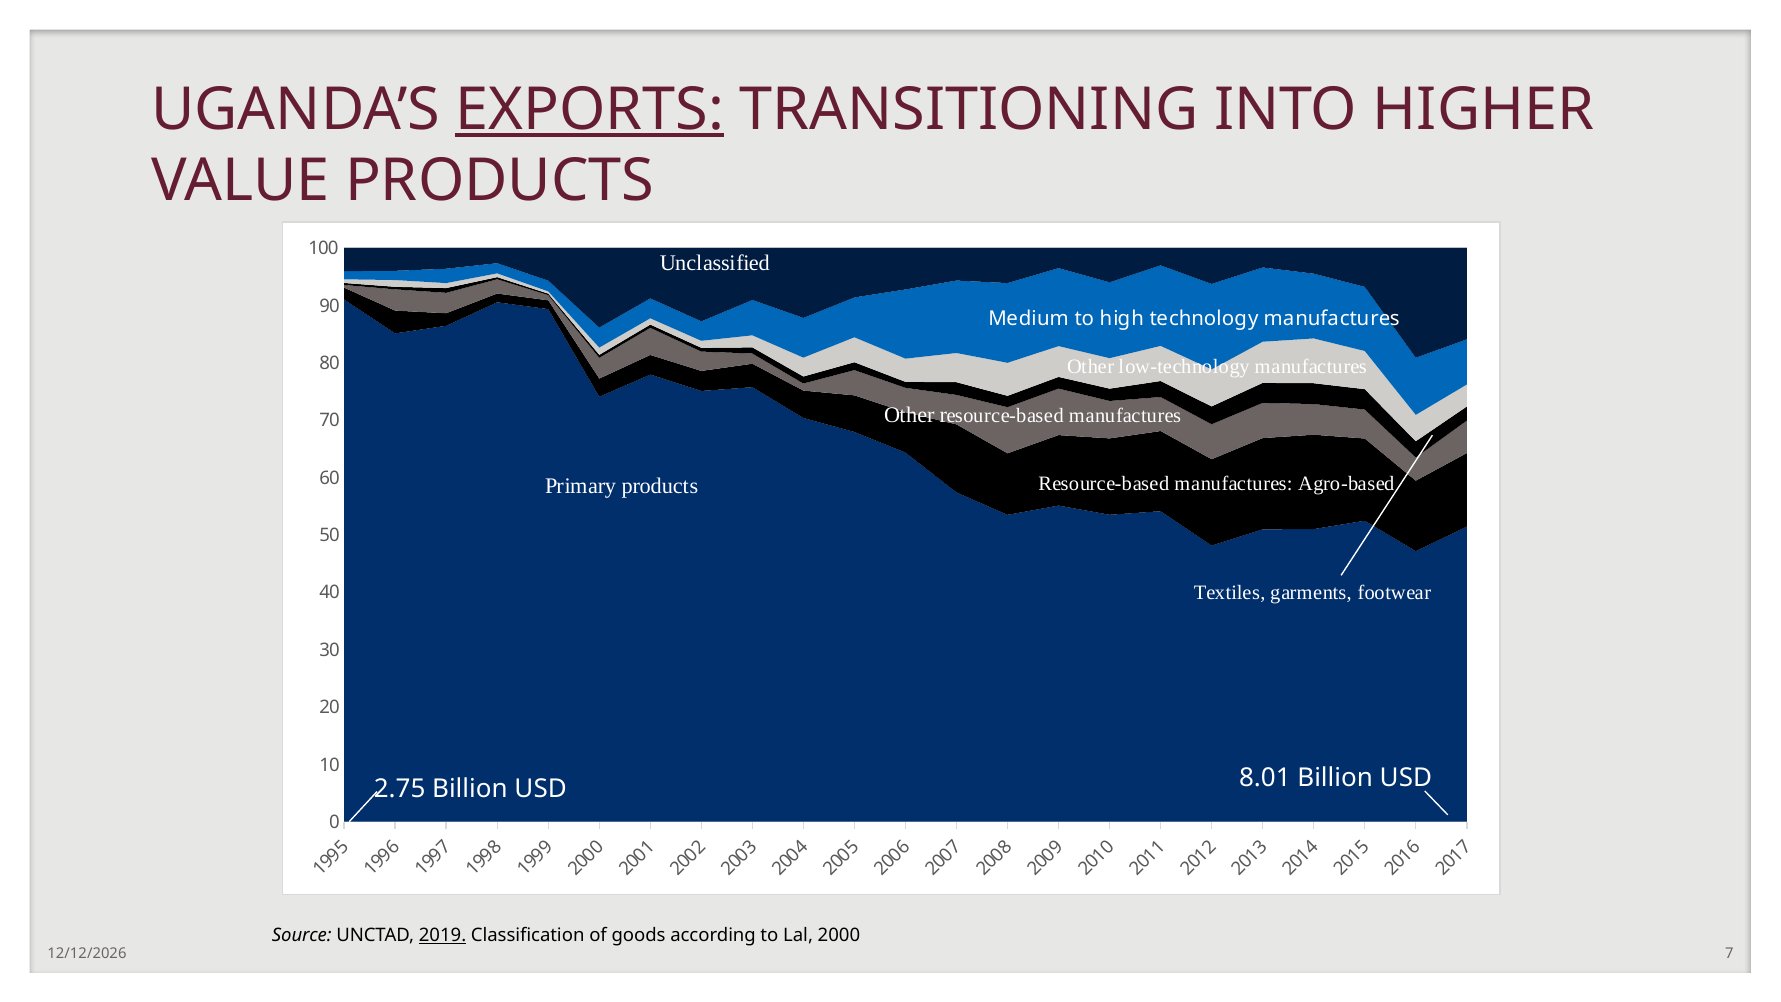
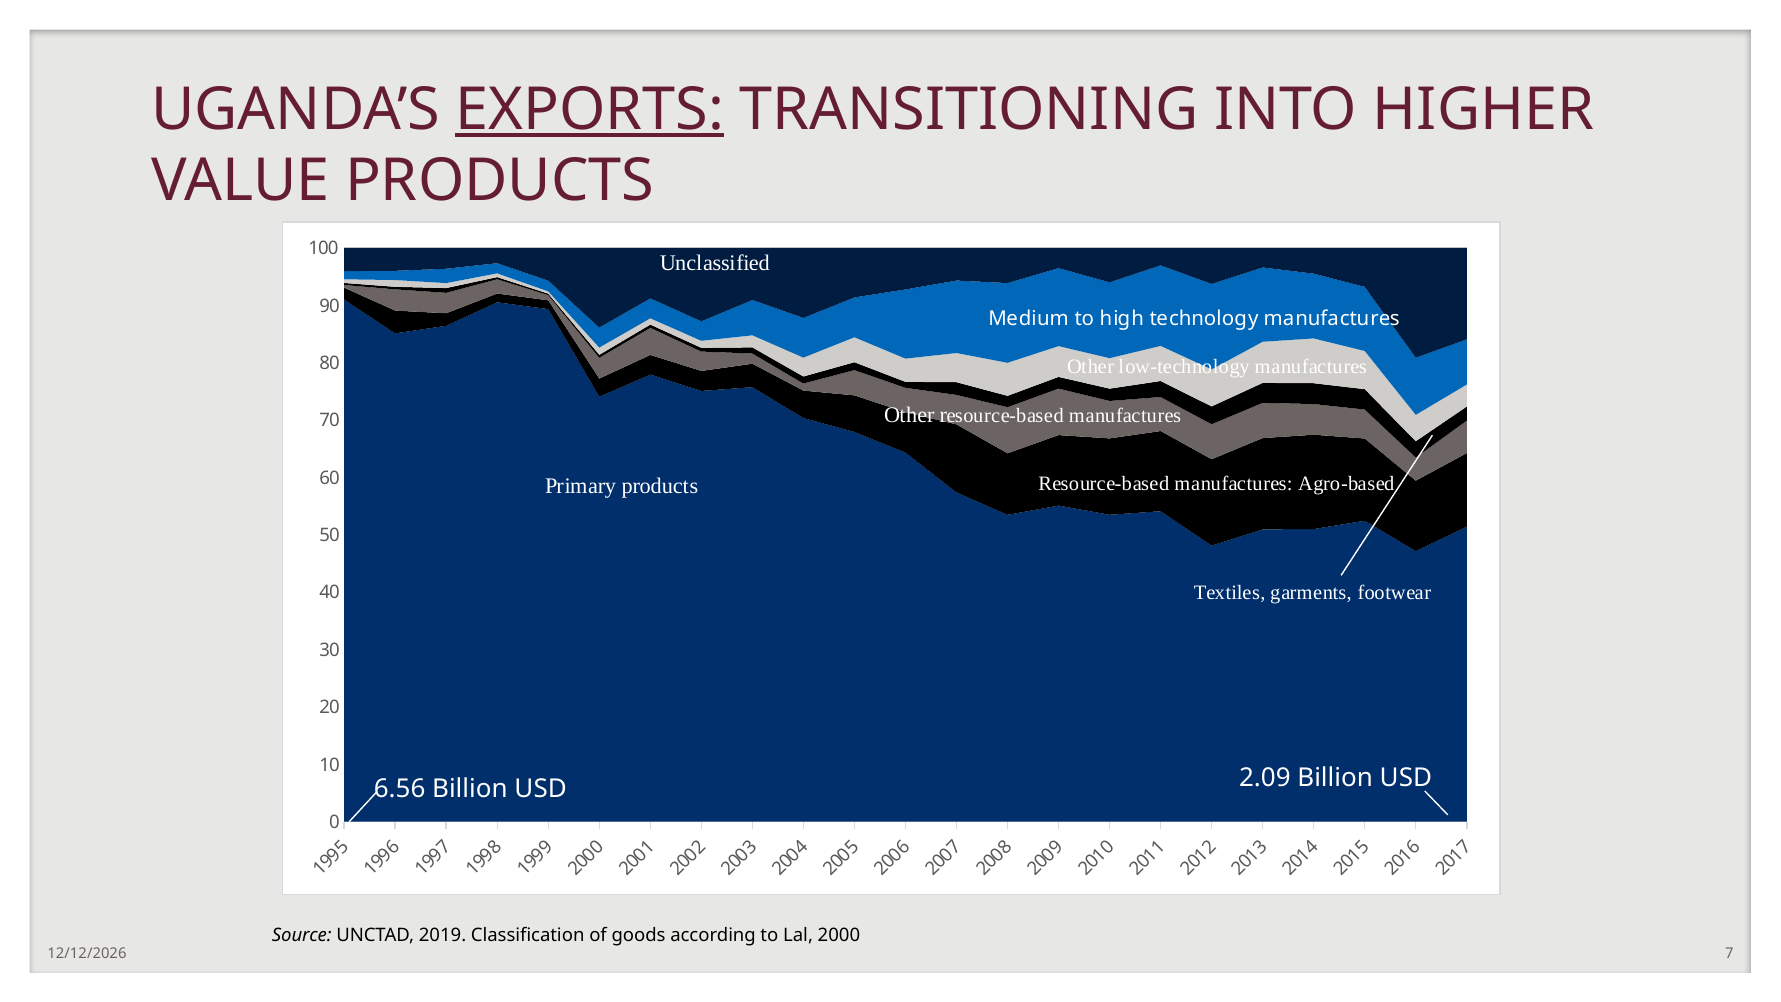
2.75: 2.75 -> 6.56
8.01: 8.01 -> 2.09
2019 underline: present -> none
